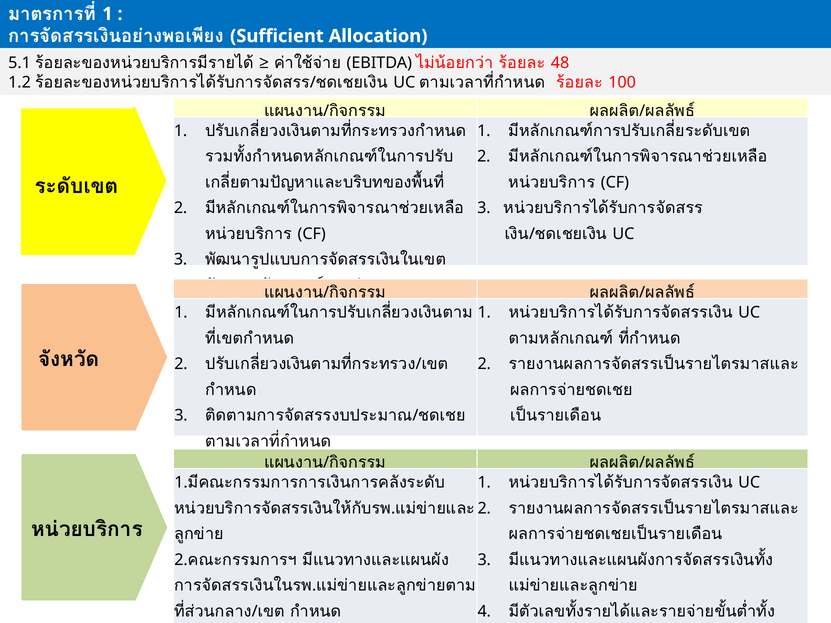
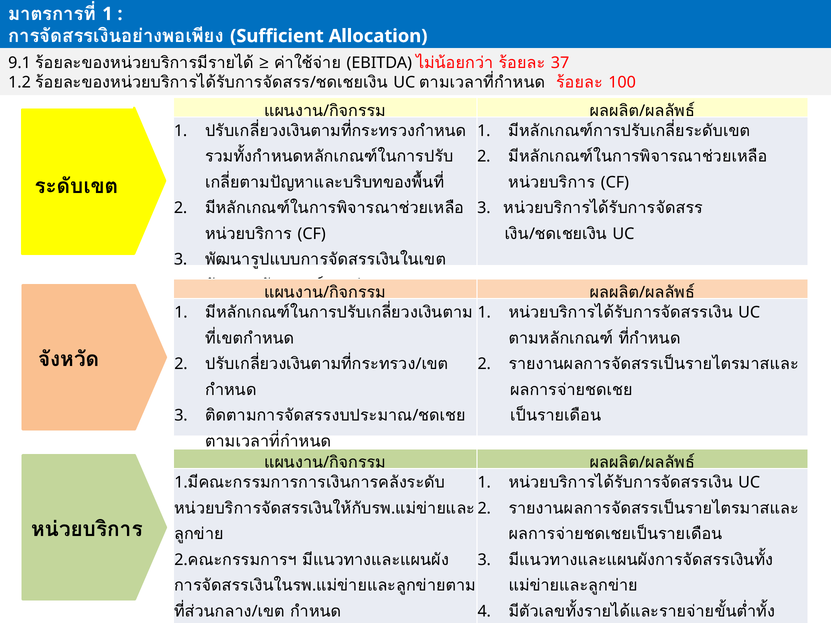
48: 48 -> 37
5.1: 5.1 -> 9.1
